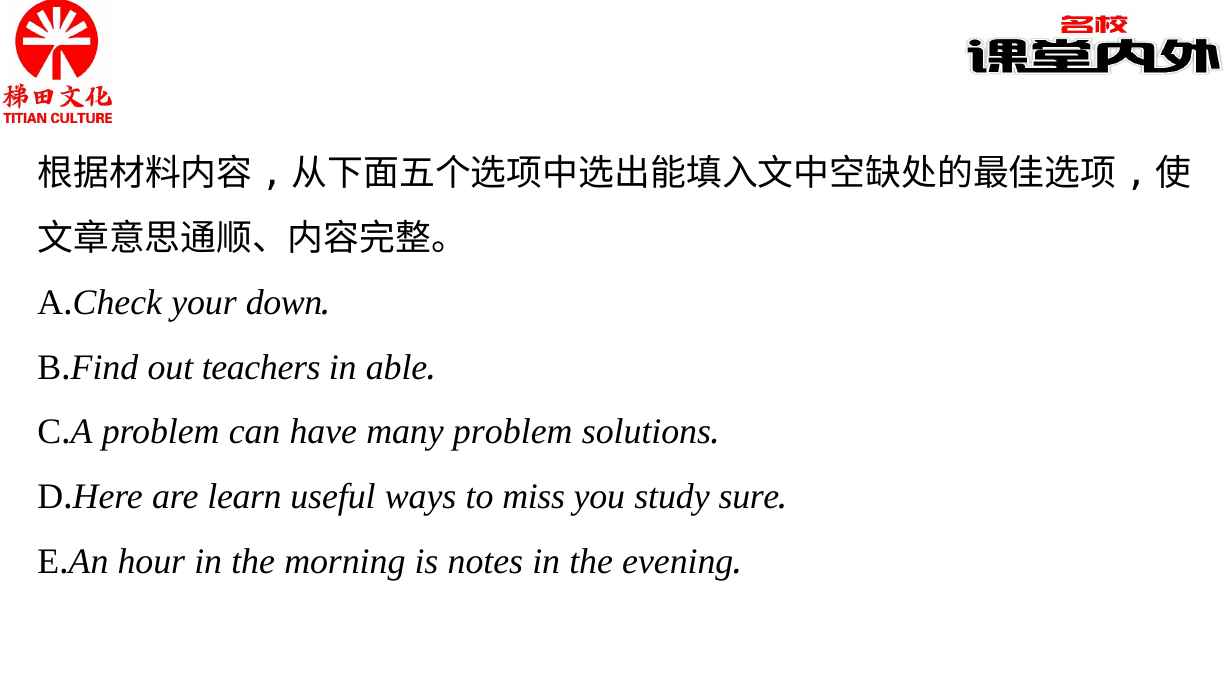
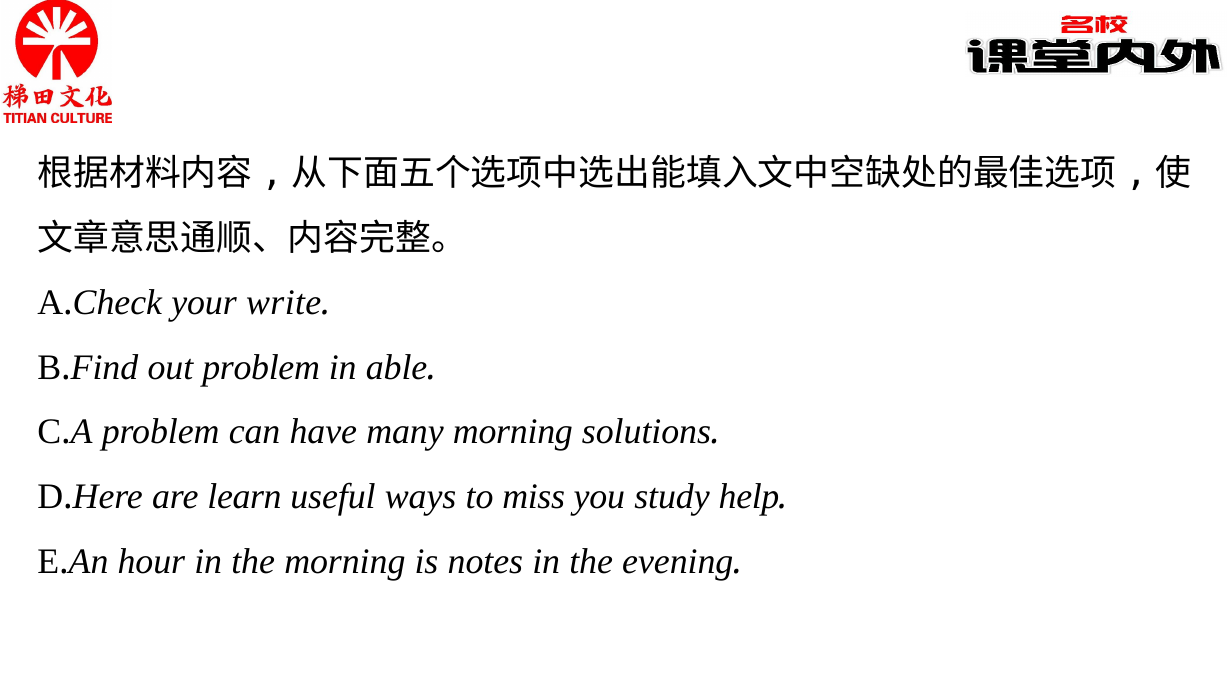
down: down -> write
out teachers: teachers -> problem
many problem: problem -> morning
sure: sure -> help
